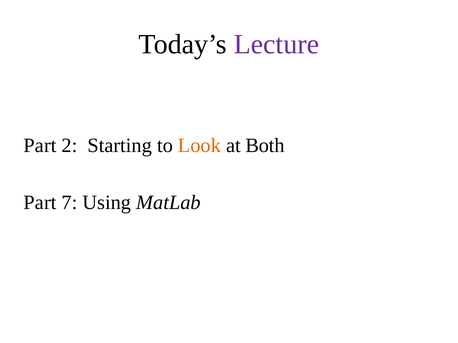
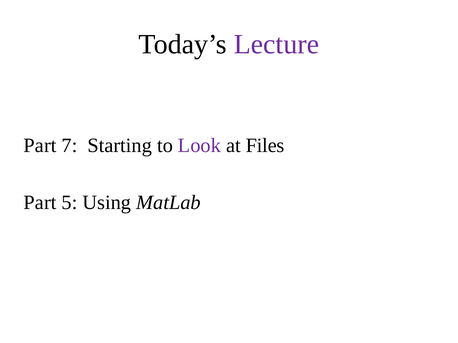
2: 2 -> 7
Look colour: orange -> purple
Both: Both -> Files
7: 7 -> 5
